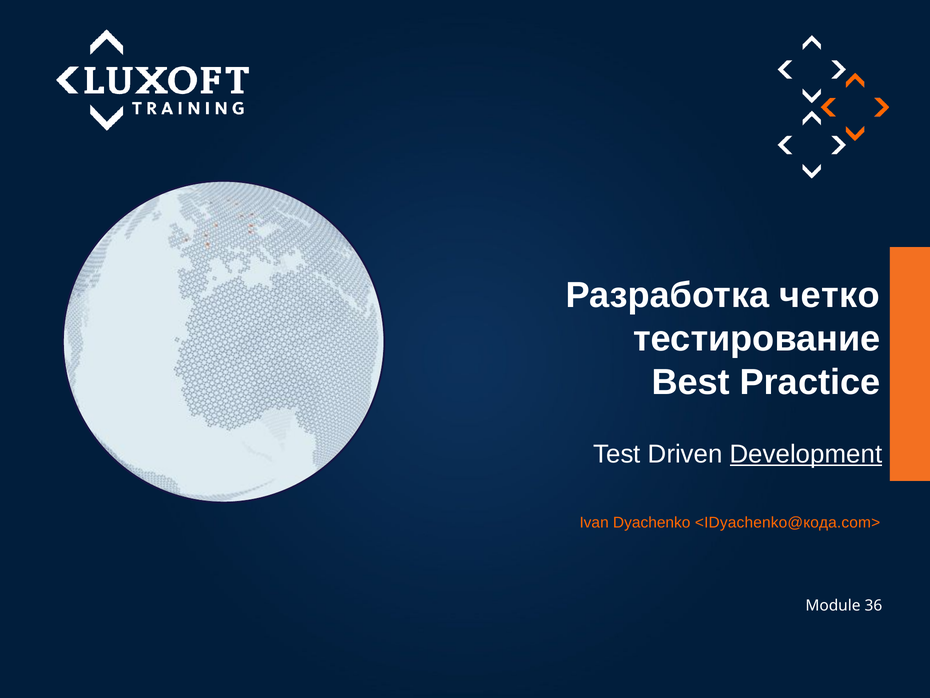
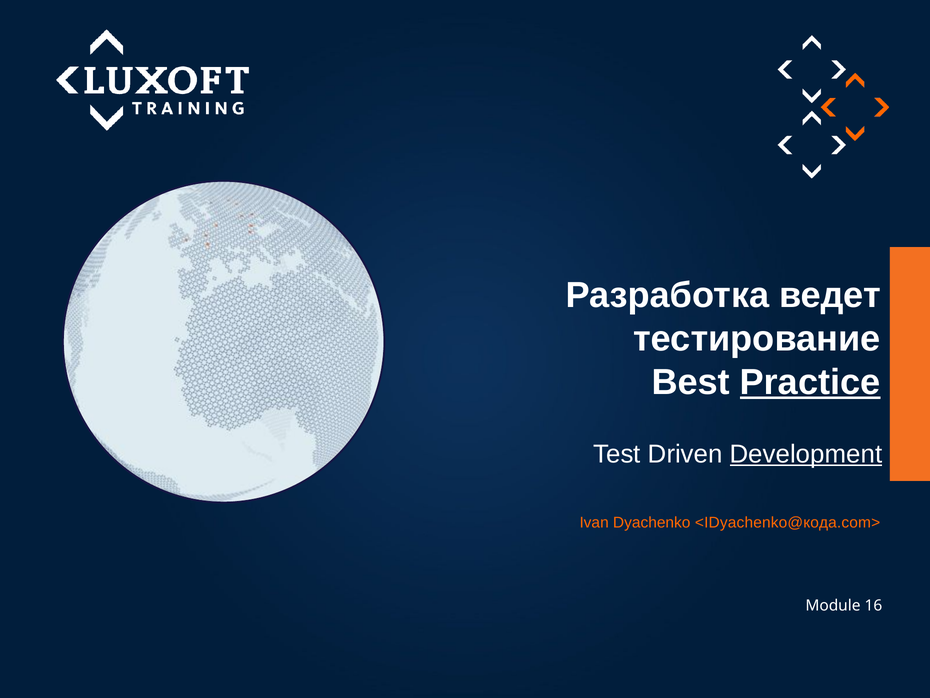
четко: четко -> ведет
Practice underline: none -> present
36: 36 -> 16
